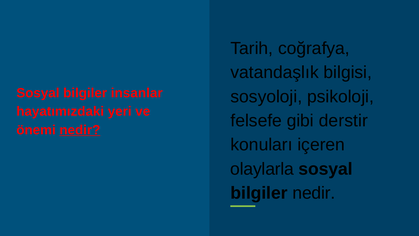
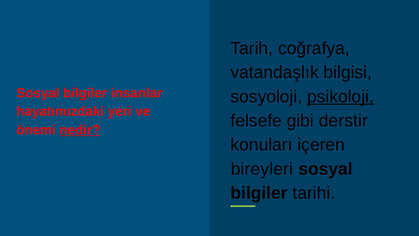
psikoloji underline: none -> present
olaylarla: olaylarla -> bireyleri
bilgiler nedir: nedir -> tarihi
